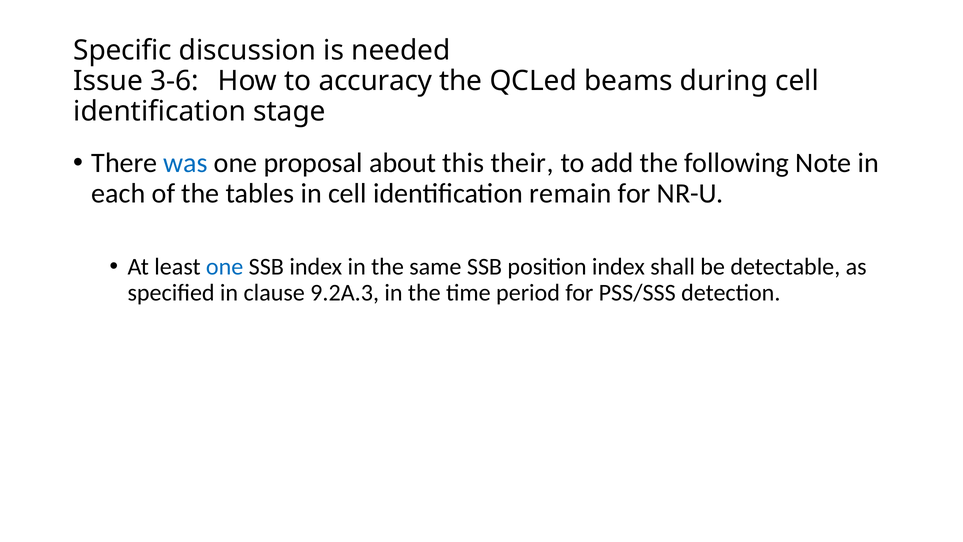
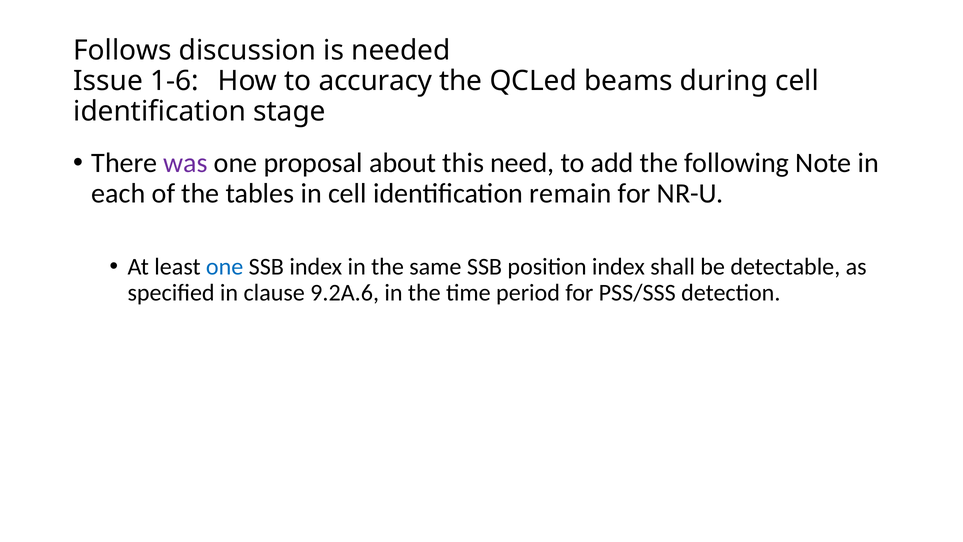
Specific: Specific -> Follows
3-6: 3-6 -> 1-6
was colour: blue -> purple
their: their -> need
9.2A.3: 9.2A.3 -> 9.2A.6
